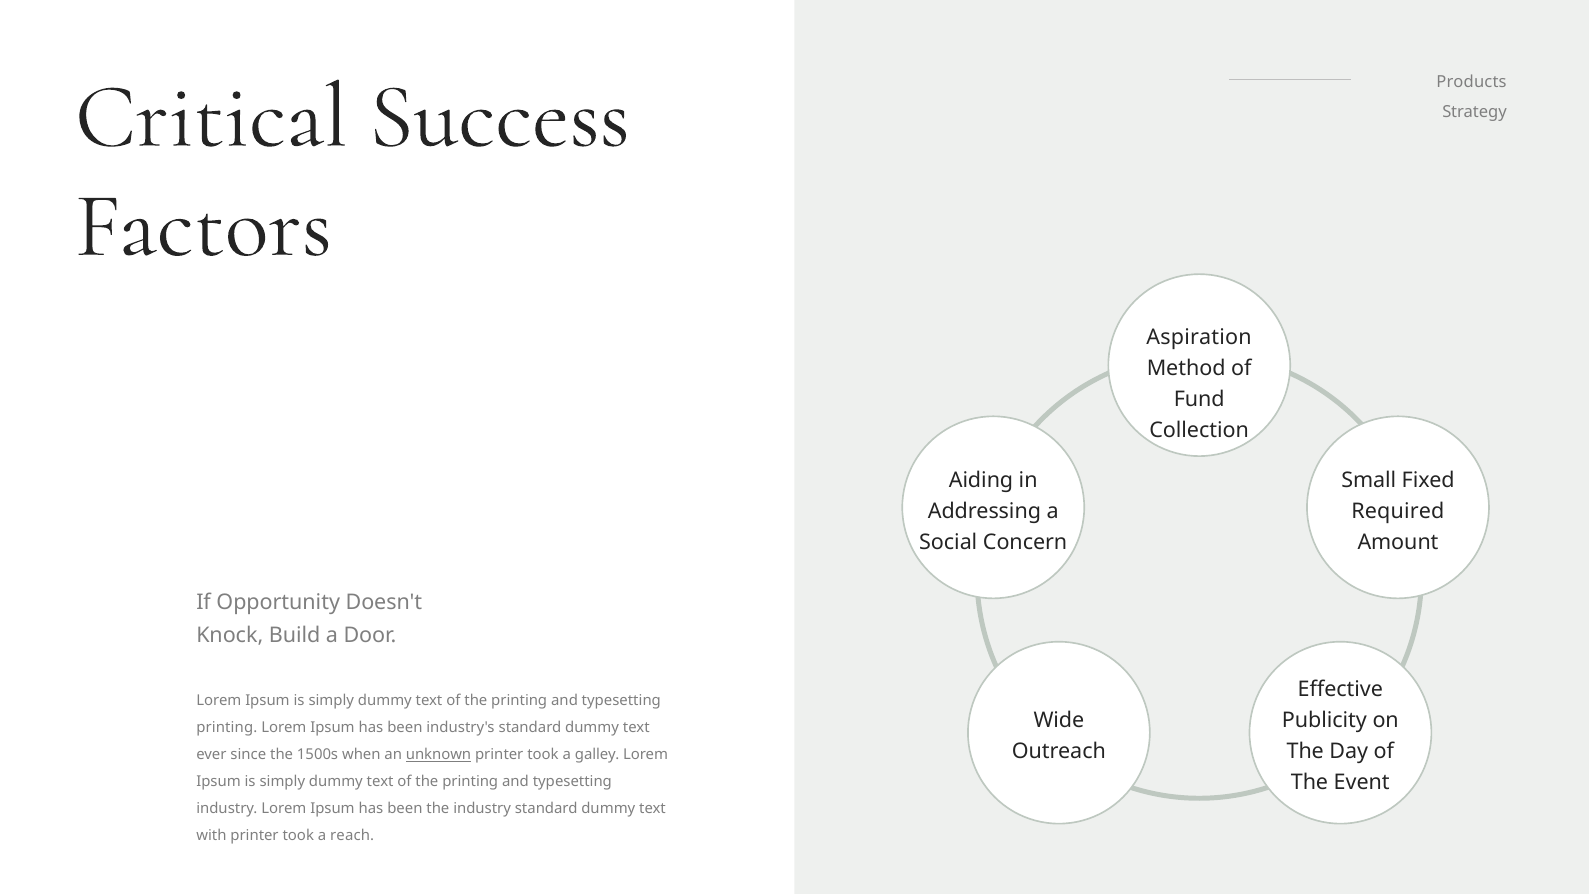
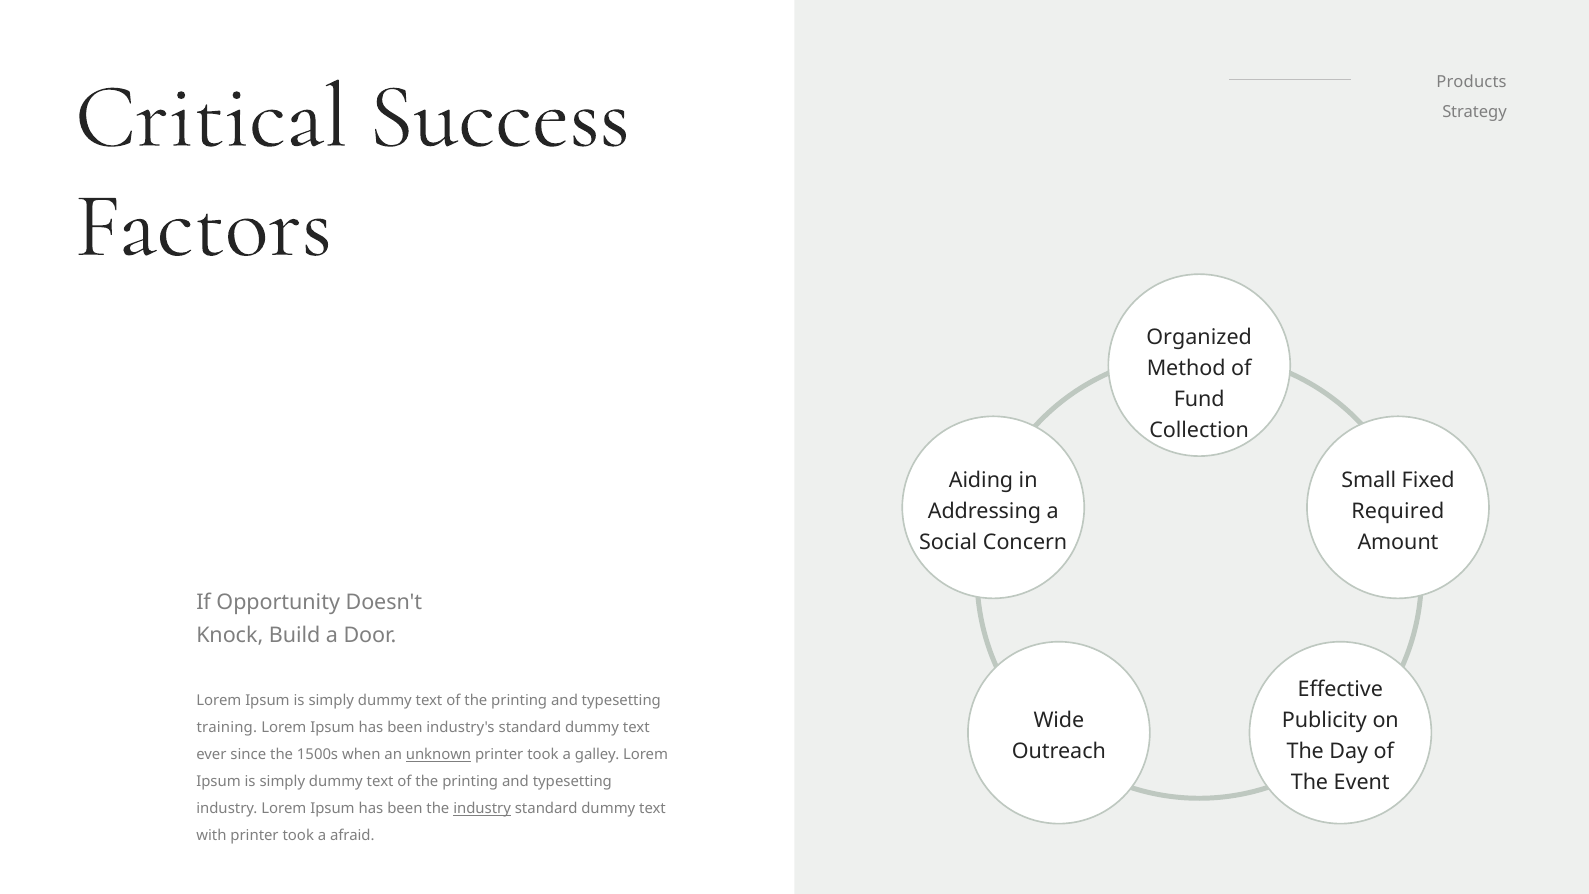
Aspiration: Aspiration -> Organized
printing at (227, 728): printing -> training
industry at (482, 808) underline: none -> present
reach: reach -> afraid
